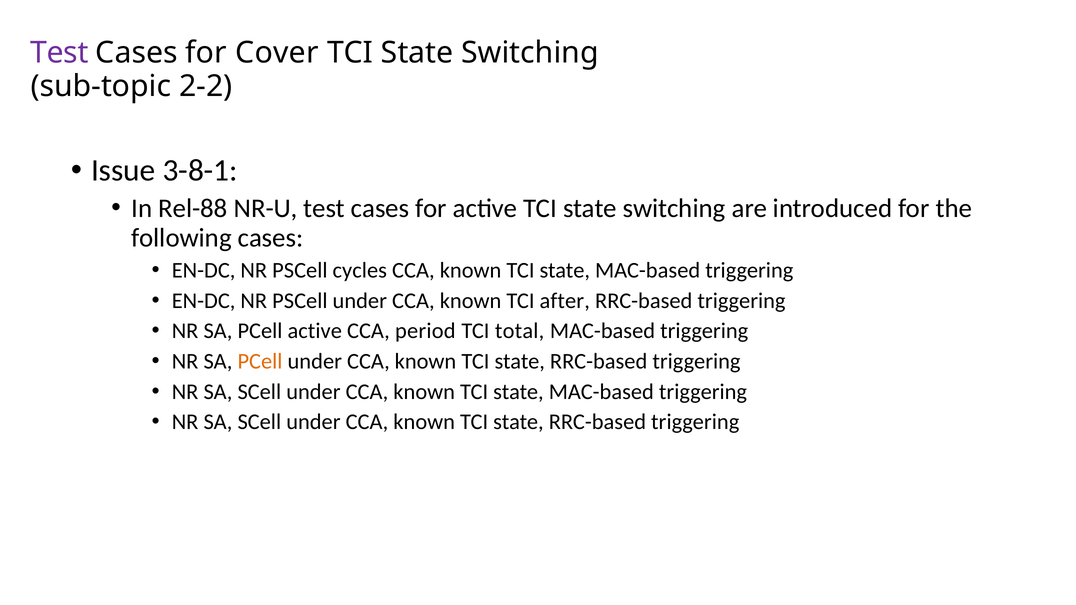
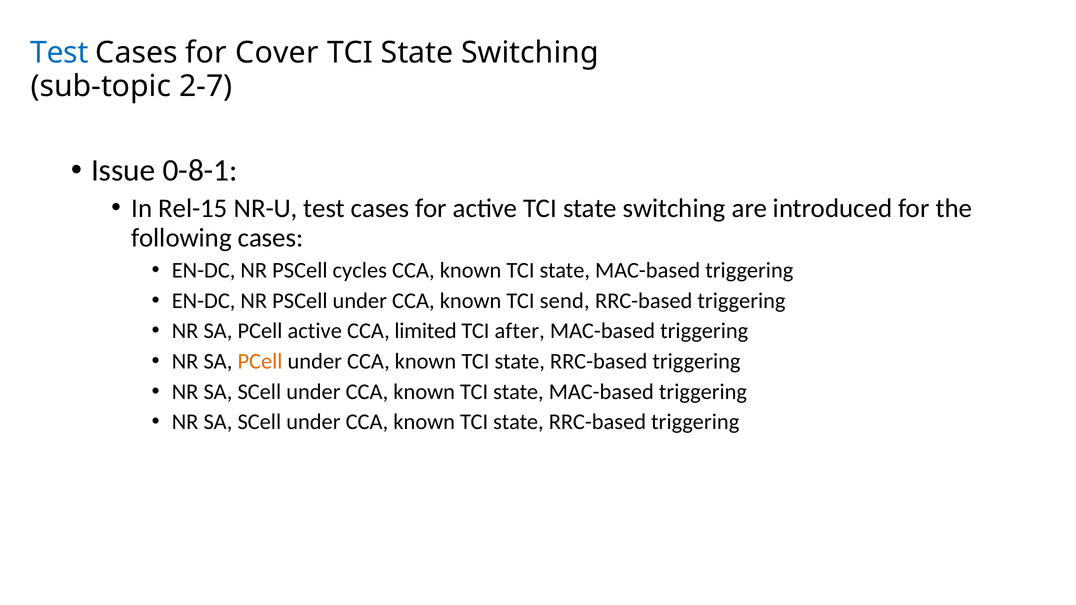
Test at (59, 53) colour: purple -> blue
2-2: 2-2 -> 2-7
3-8-1: 3-8-1 -> 0-8-1
Rel-88: Rel-88 -> Rel-15
after: after -> send
period: period -> limited
total: total -> after
